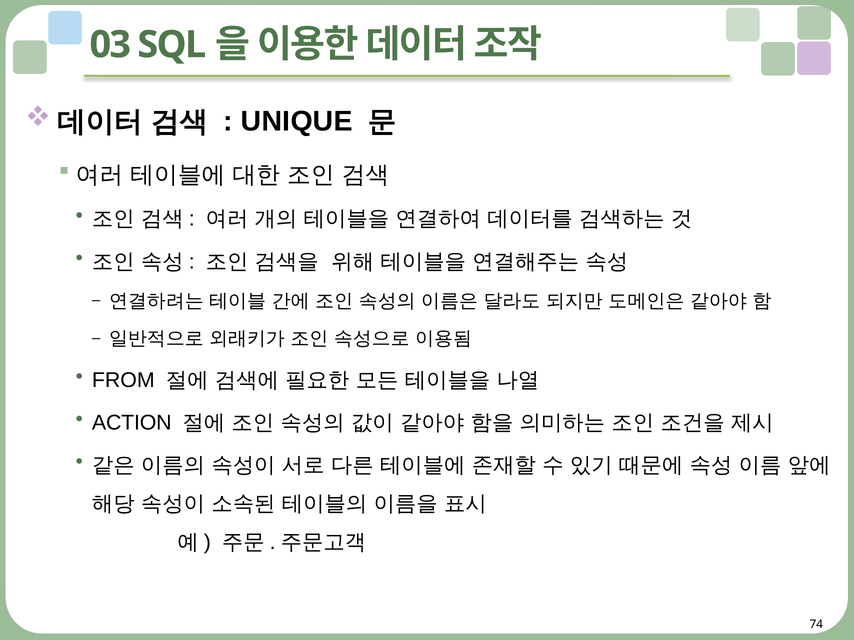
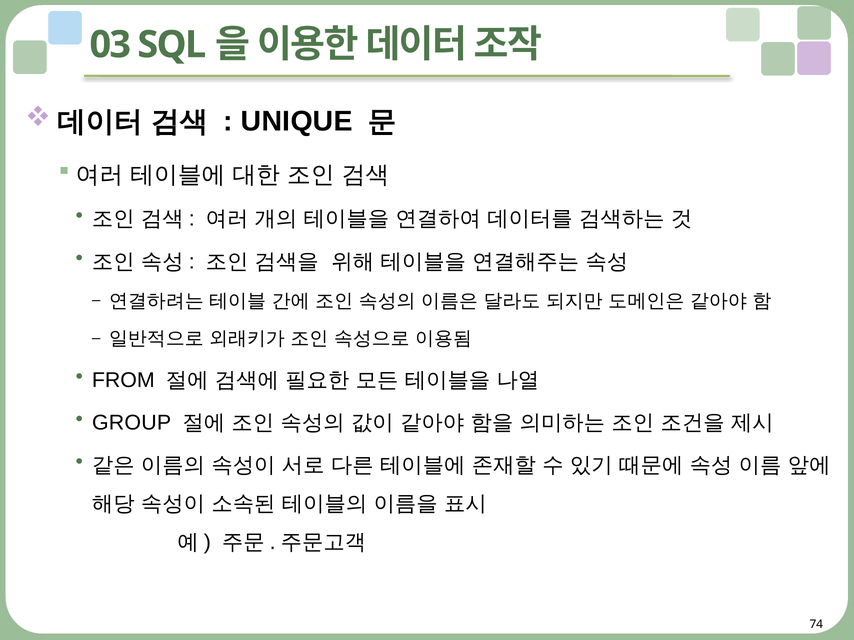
ACTION: ACTION -> GROUP
